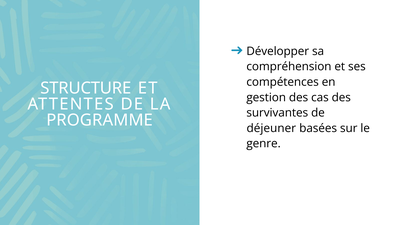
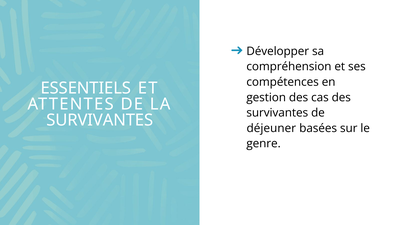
STRUCTURE: STRUCTURE -> ESSENTIELS
PROGRAMME at (100, 120): PROGRAMME -> SURVIVANTES
